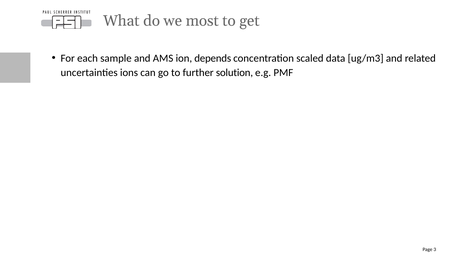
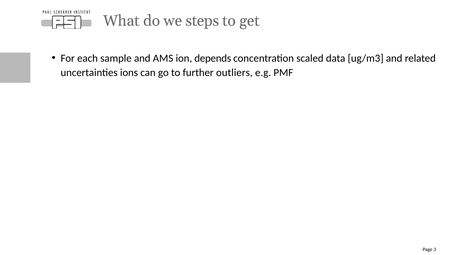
most: most -> steps
solution: solution -> outliers
